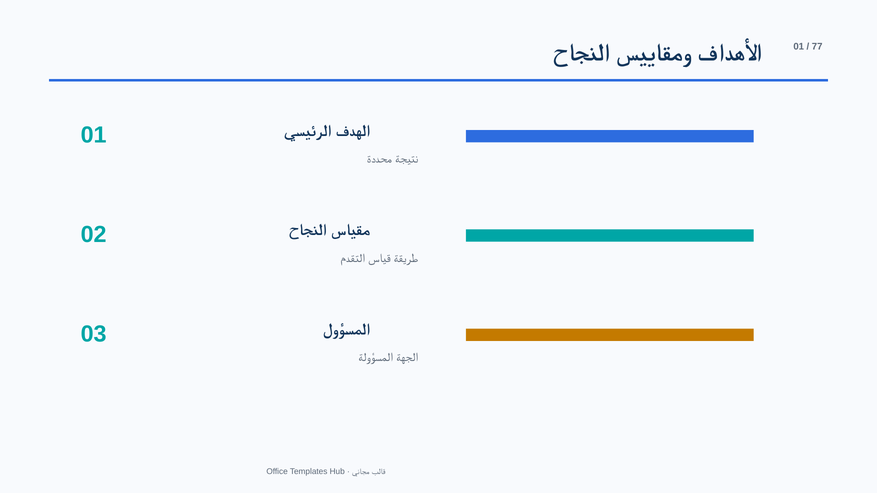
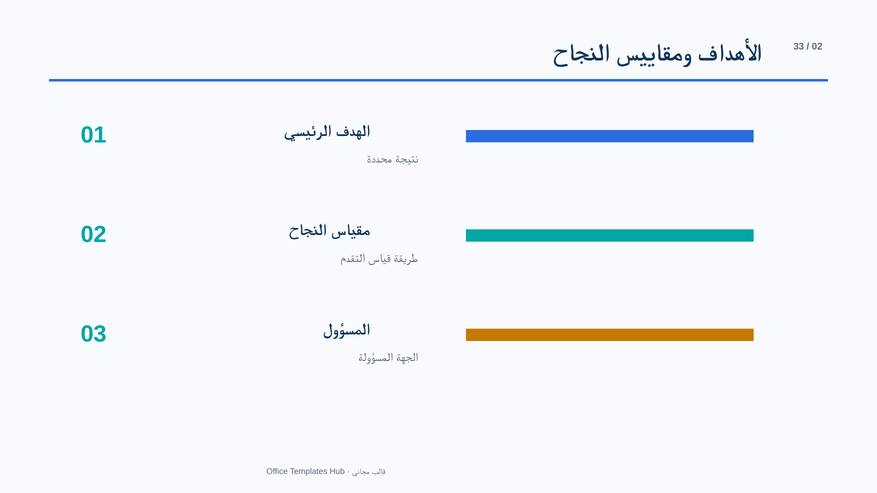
01 at (799, 47): 01 -> 33
77 at (817, 47): 77 -> 02
